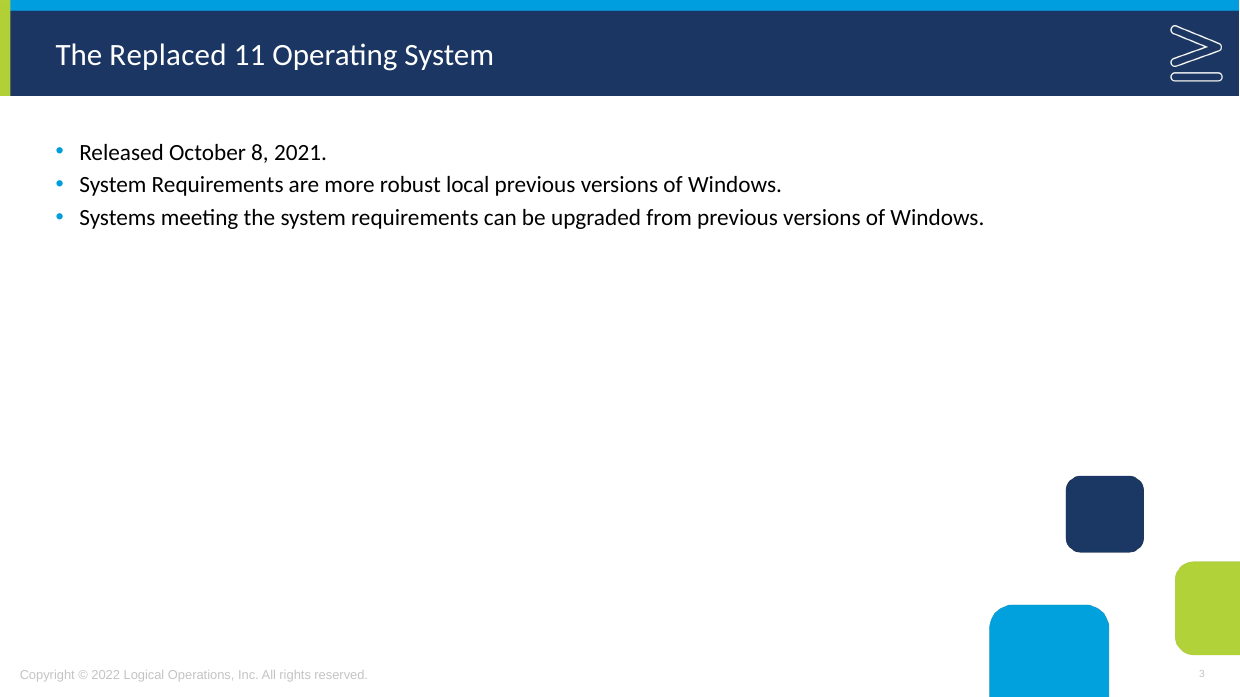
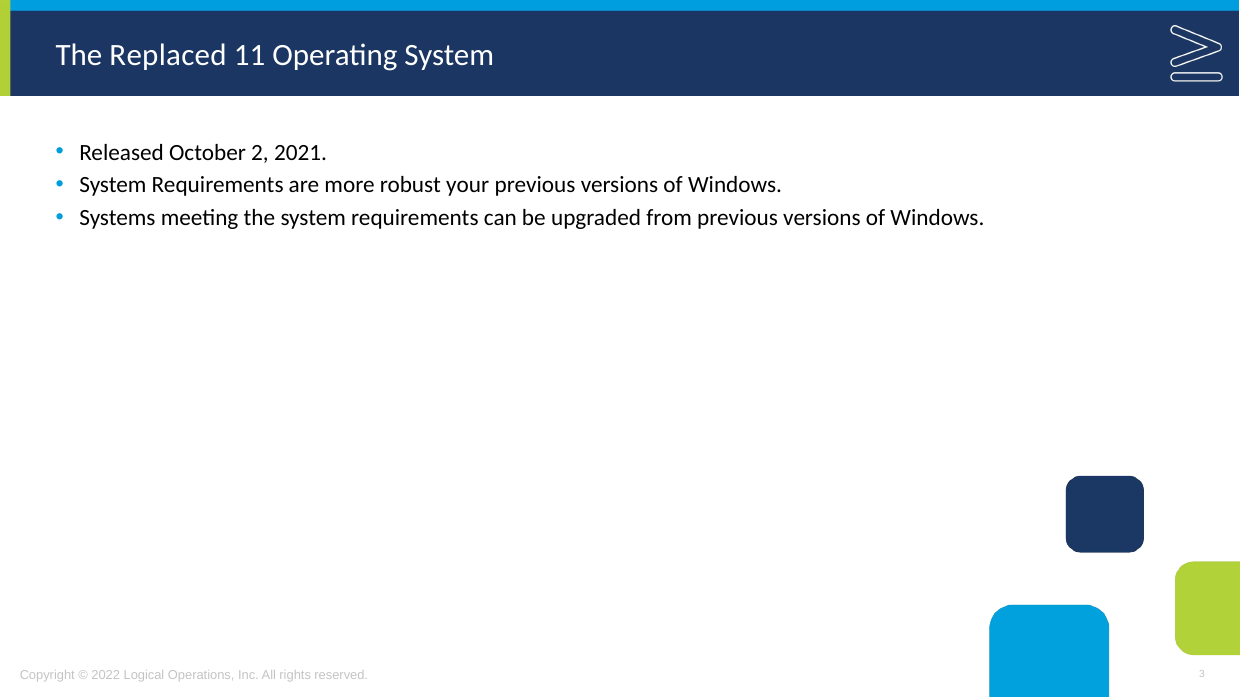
8: 8 -> 2
local: local -> your
